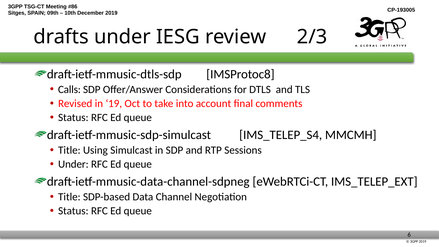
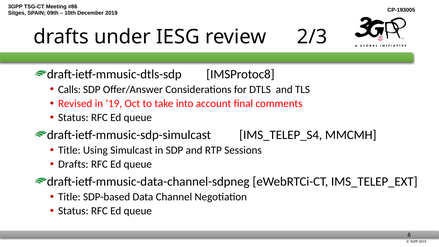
Under at (73, 164): Under -> Drafts
